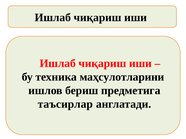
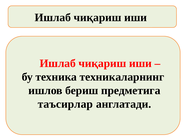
маҳсулотларини: маҳсулотларини -> техникаларнинг
